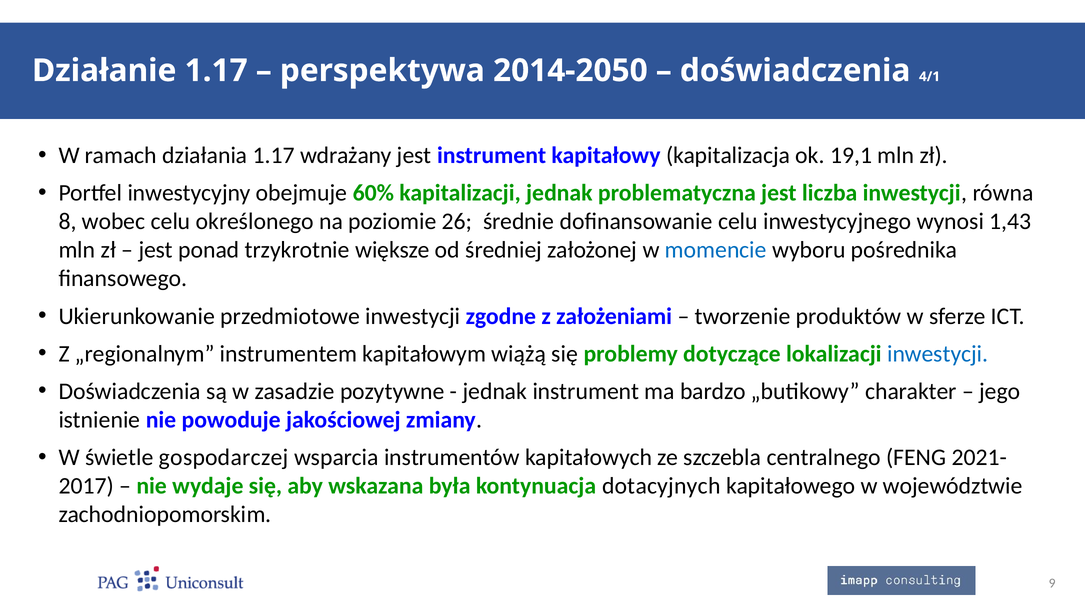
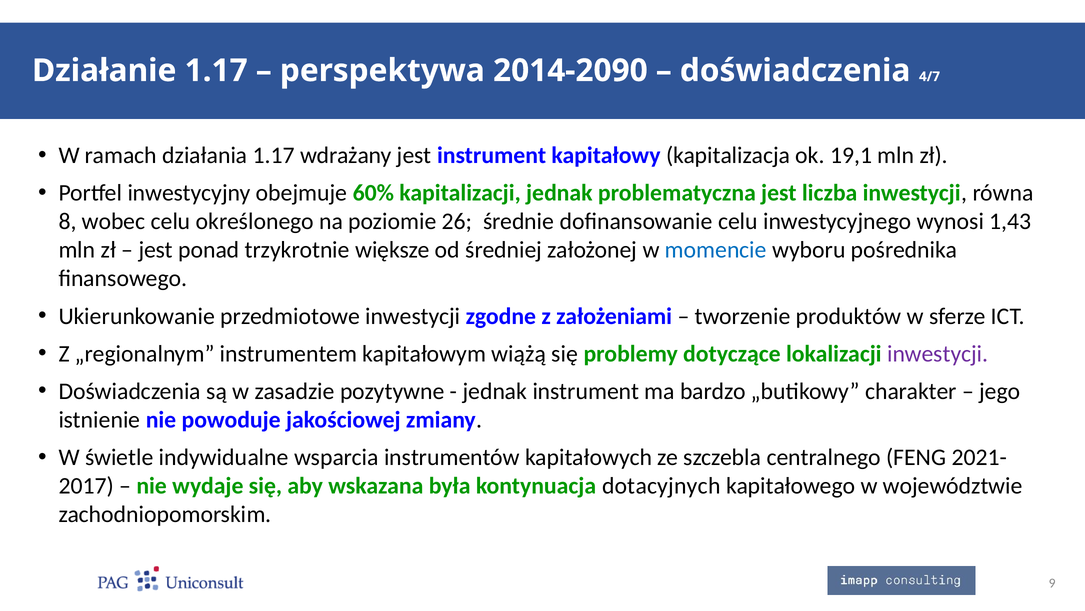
2014-2050: 2014-2050 -> 2014-2090
4/1: 4/1 -> 4/7
inwestycji at (938, 353) colour: blue -> purple
gospodarczej: gospodarczej -> indywidualne
